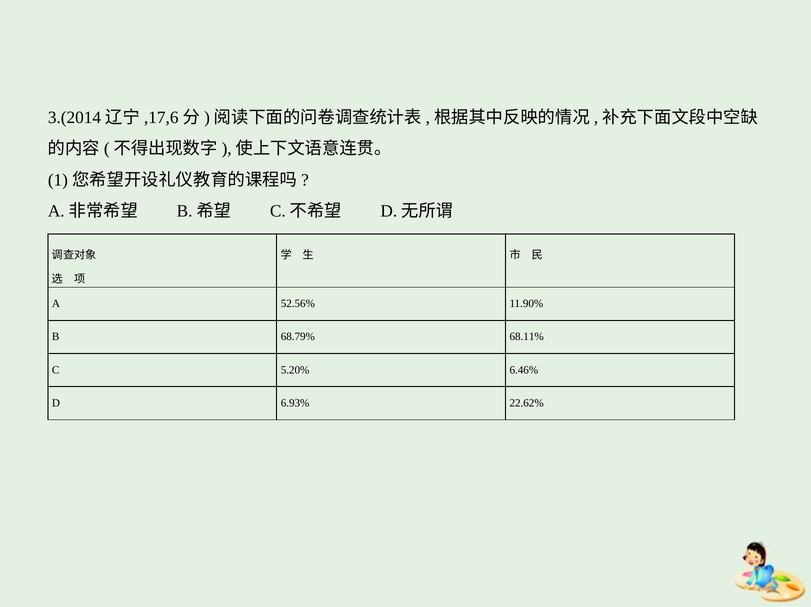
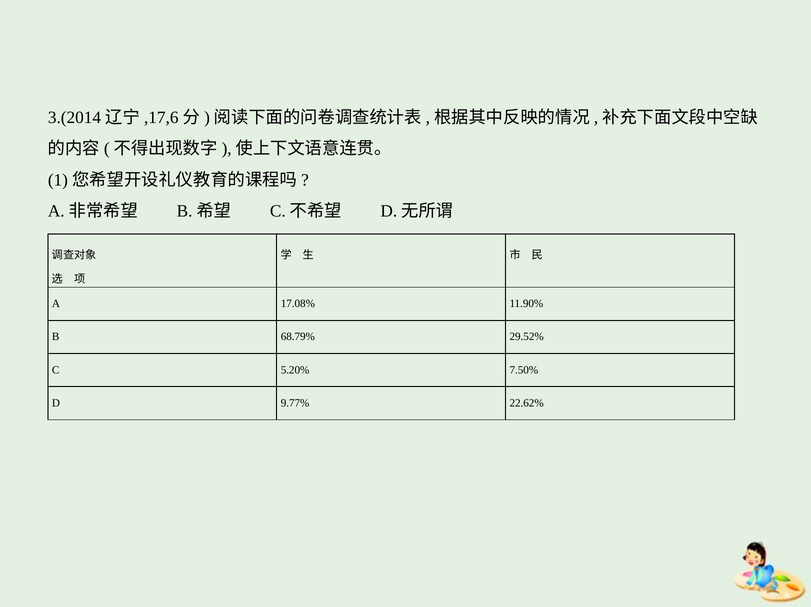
52.56%: 52.56% -> 17.08%
68.11%: 68.11% -> 29.52%
6.46%: 6.46% -> 7.50%
6.93%: 6.93% -> 9.77%
